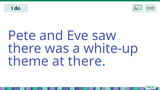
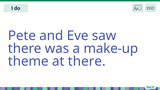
white-up: white-up -> make-up
